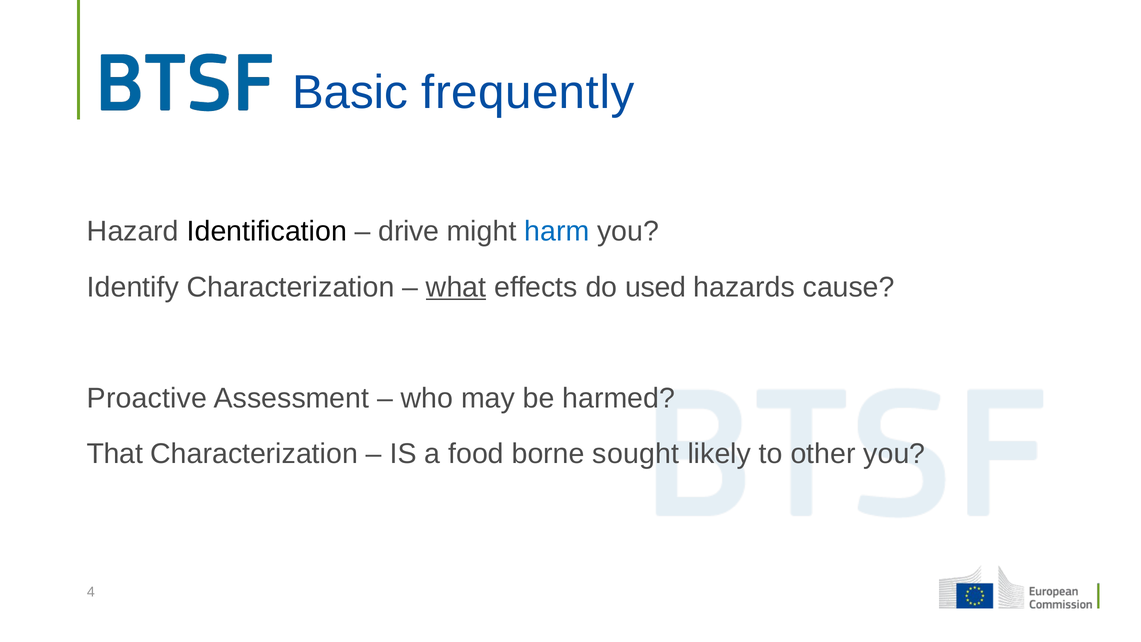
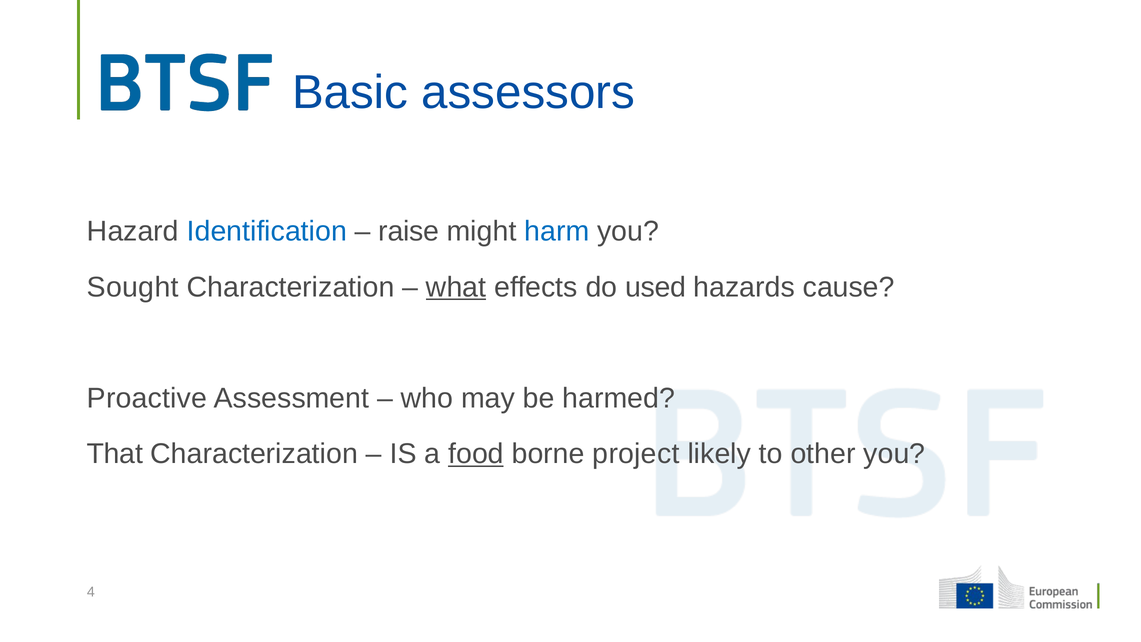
frequently: frequently -> assessors
Identification colour: black -> blue
drive: drive -> raise
Identify: Identify -> Sought
food underline: none -> present
sought: sought -> project
